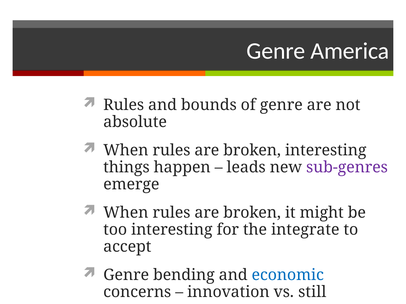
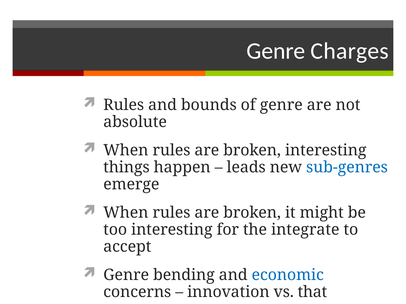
America: America -> Charges
sub-genres colour: purple -> blue
still: still -> that
